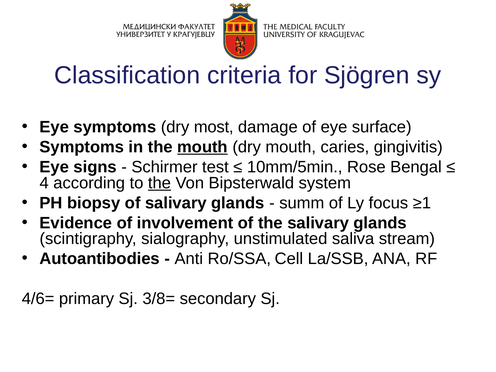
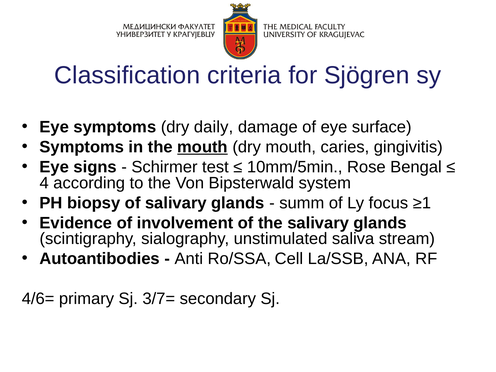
most: most -> daily
the at (159, 183) underline: present -> none
3/8=: 3/8= -> 3/7=
